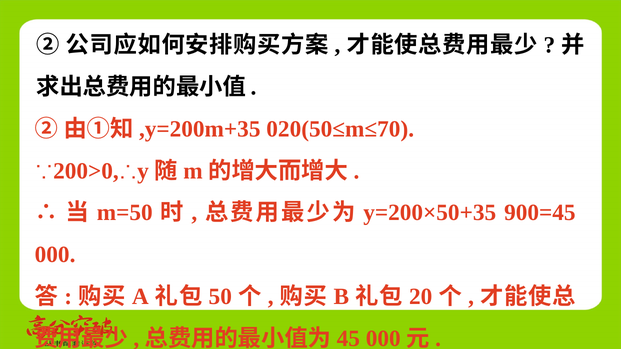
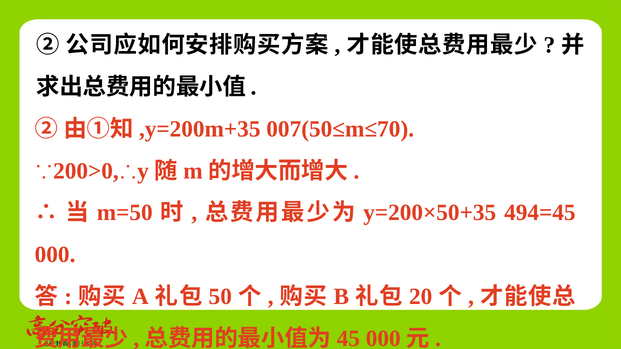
020(50≤m≤70: 020(50≤m≤70 -> 007(50≤m≤70
900=45: 900=45 -> 494=45
